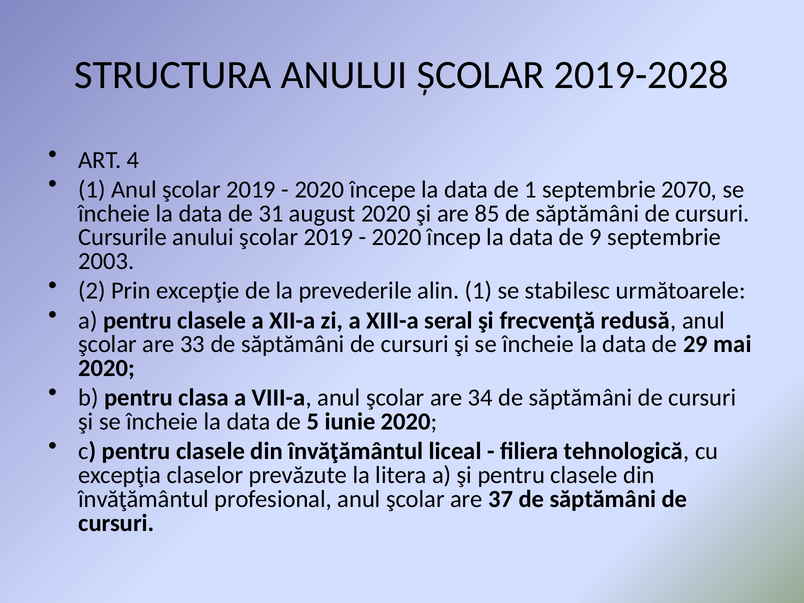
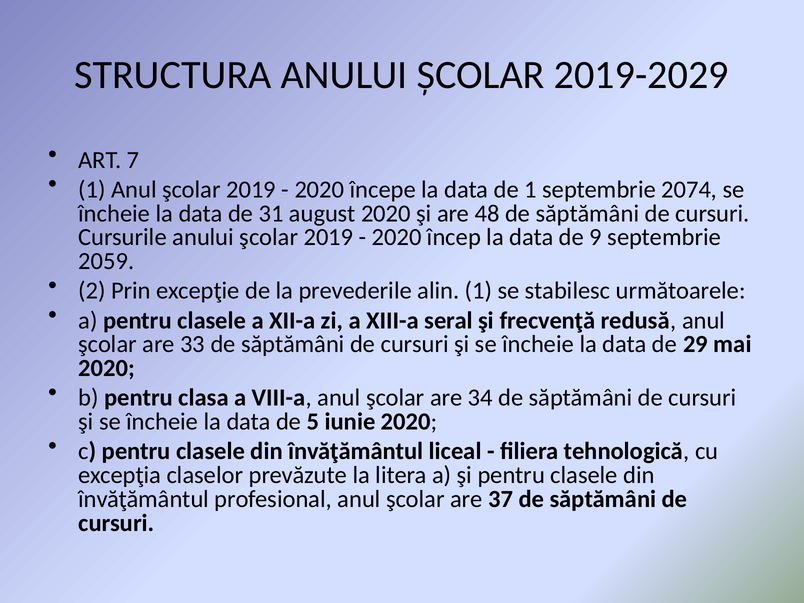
2019-2028: 2019-2028 -> 2019-2029
4: 4 -> 7
2070: 2070 -> 2074
85: 85 -> 48
2003: 2003 -> 2059
